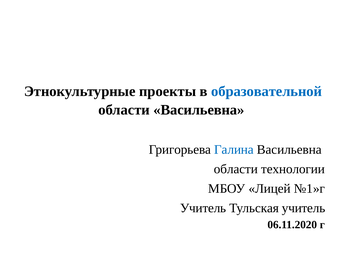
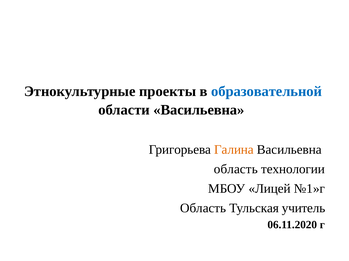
Галина colour: blue -> orange
области at (236, 170): области -> область
Учитель at (203, 209): Учитель -> Область
